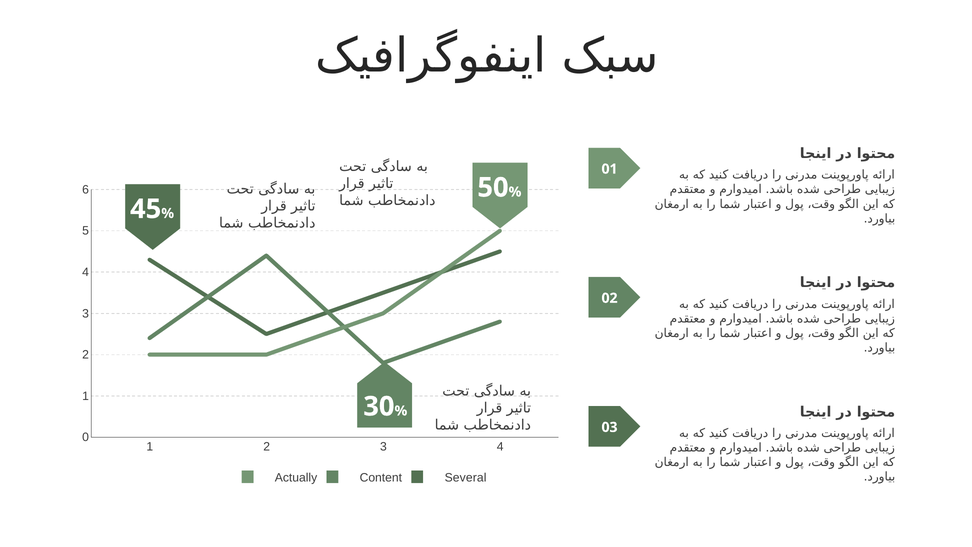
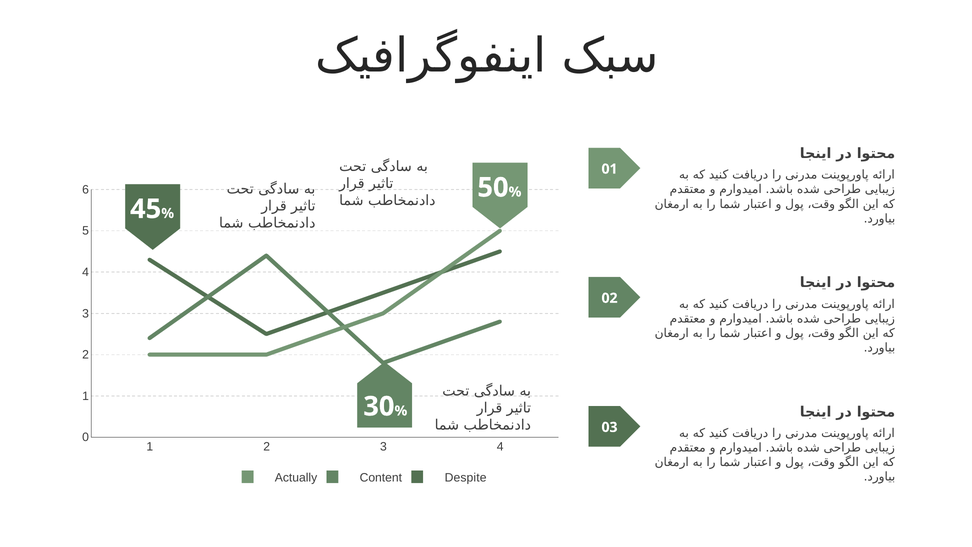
Several: Several -> Despite
